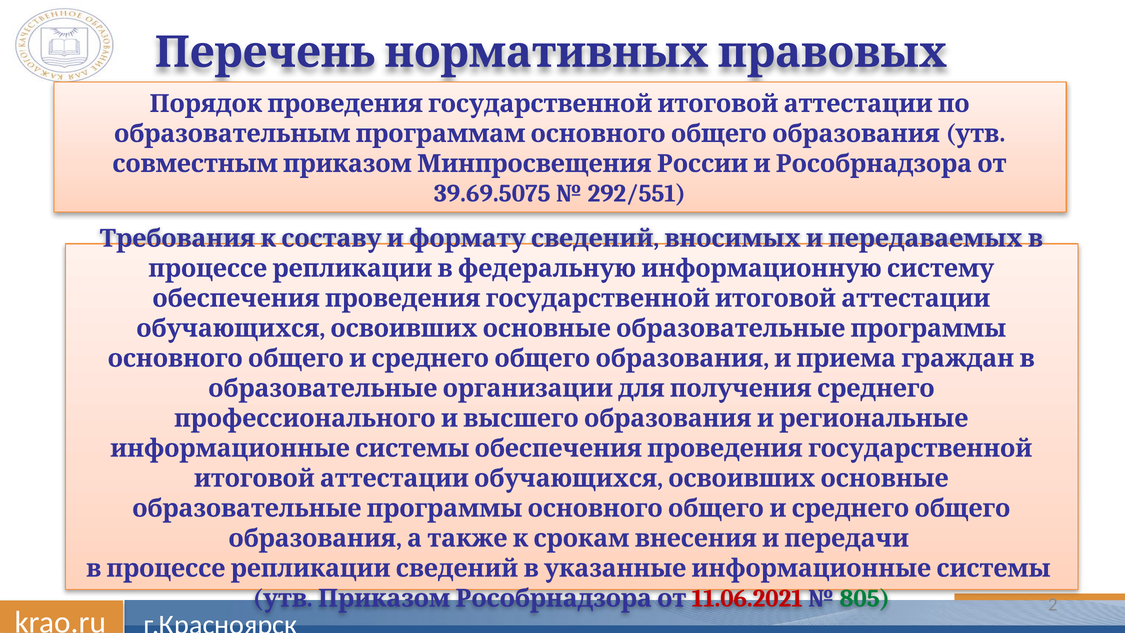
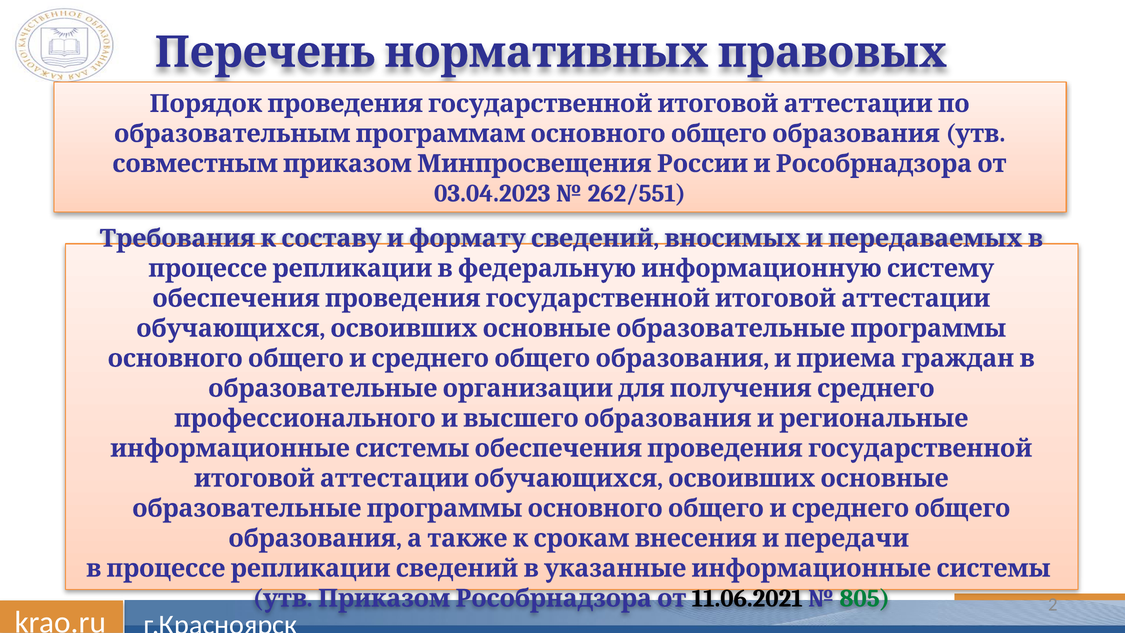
39.69.5075: 39.69.5075 -> 03.04.2023
292/551: 292/551 -> 262/551
11.06.2021 colour: red -> black
